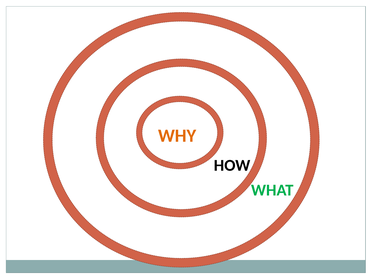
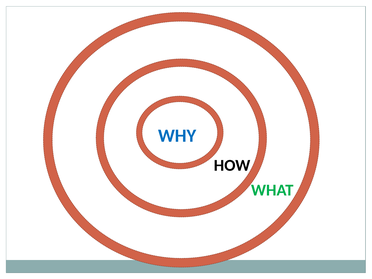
WHY colour: orange -> blue
